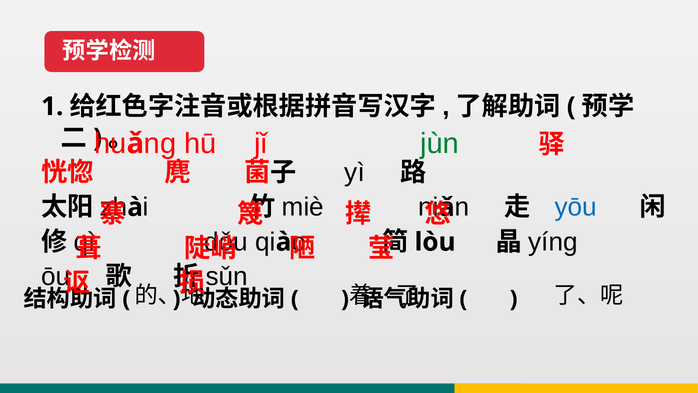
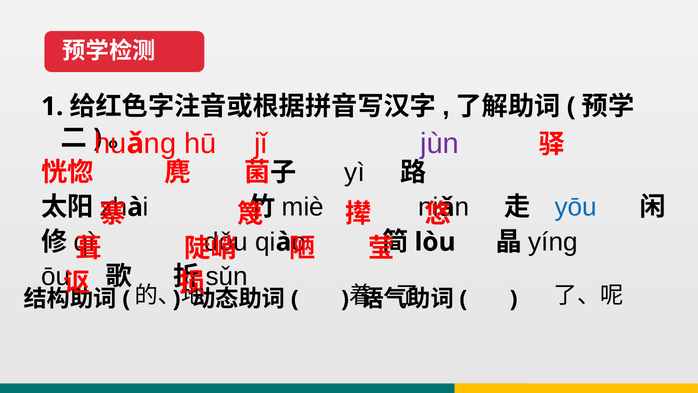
jùn colour: green -> purple
